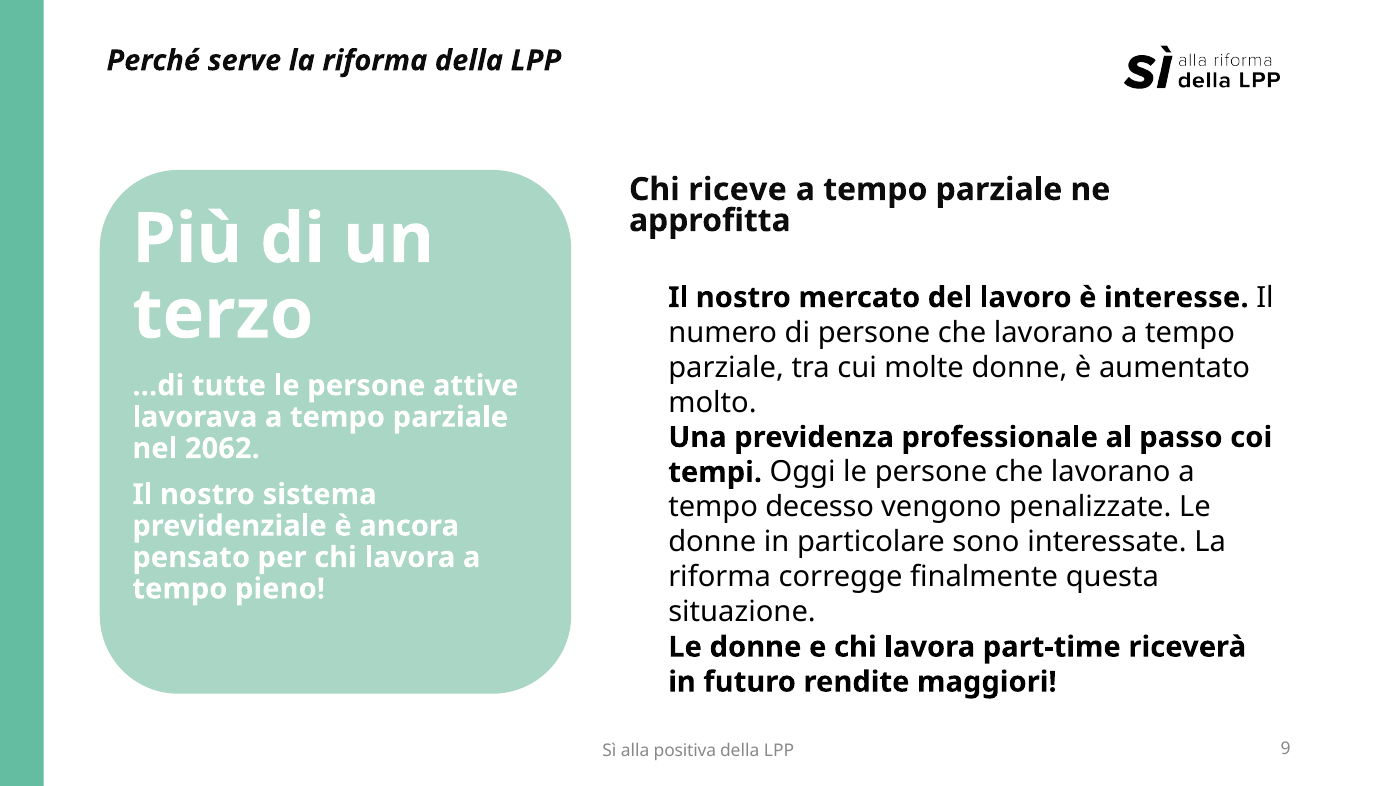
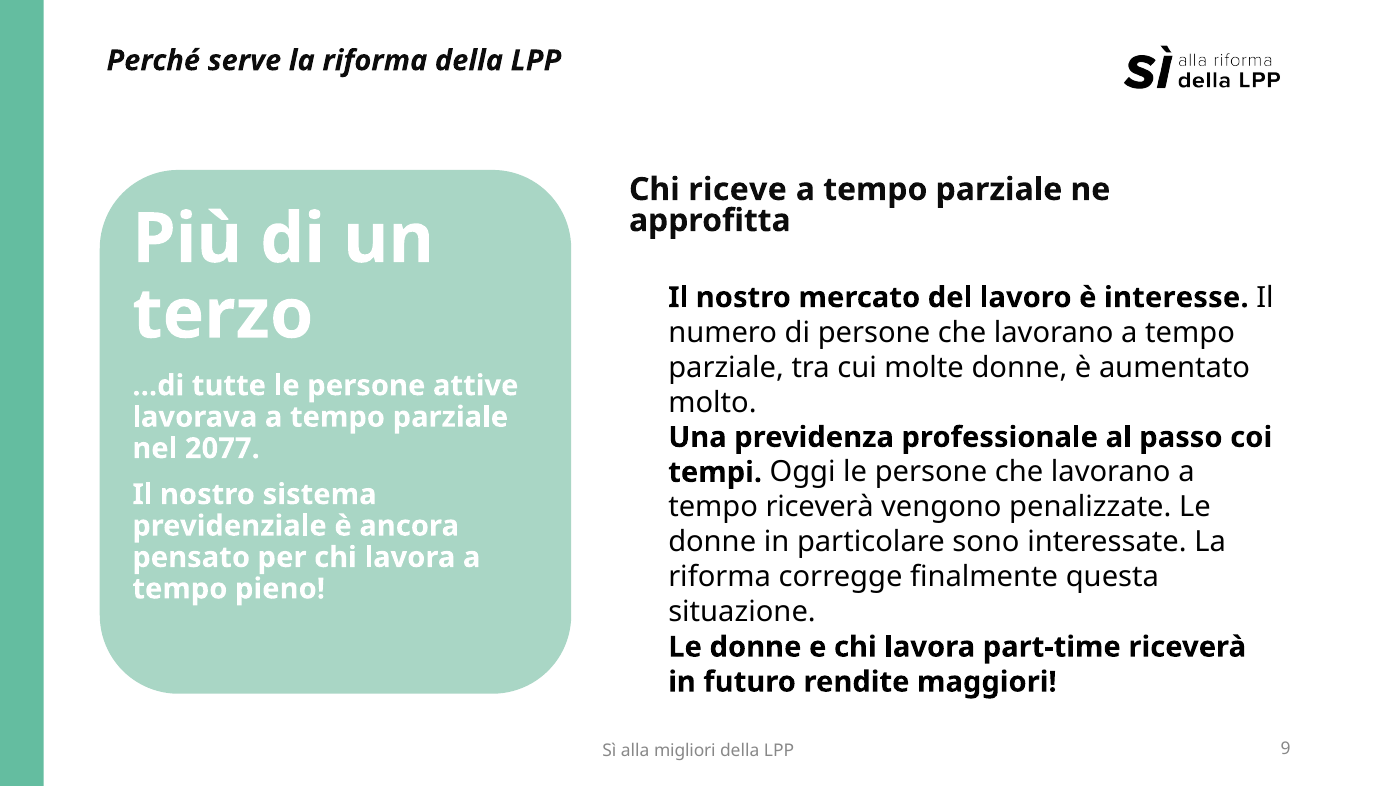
2062: 2062 -> 2077
tempo decesso: decesso -> riceverà
positiva: positiva -> migliori
